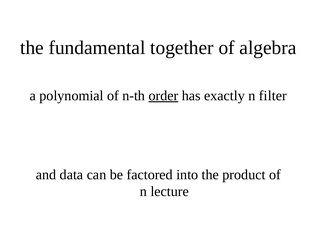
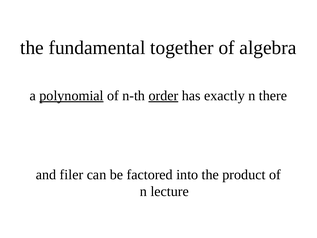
polynomial underline: none -> present
filter: filter -> there
data: data -> filer
